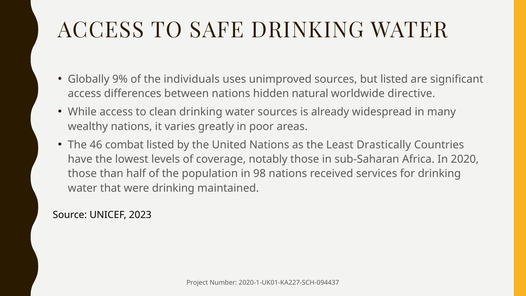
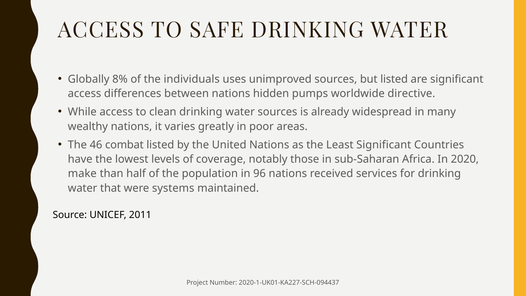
9%: 9% -> 8%
natural: natural -> pumps
Least Drastically: Drastically -> Significant
those at (82, 174): those -> make
98: 98 -> 96
were drinking: drinking -> systems
2023: 2023 -> 2011
